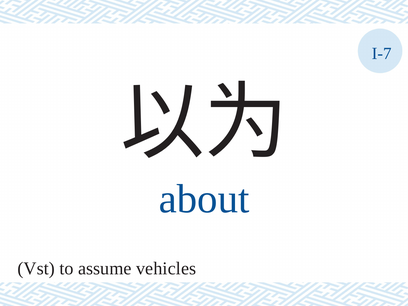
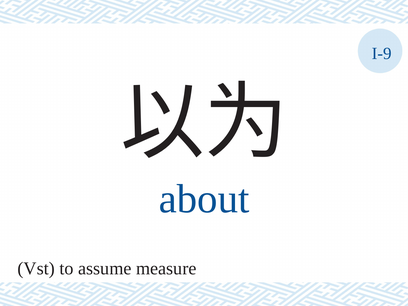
I-7: I-7 -> I-9
vehicles: vehicles -> measure
